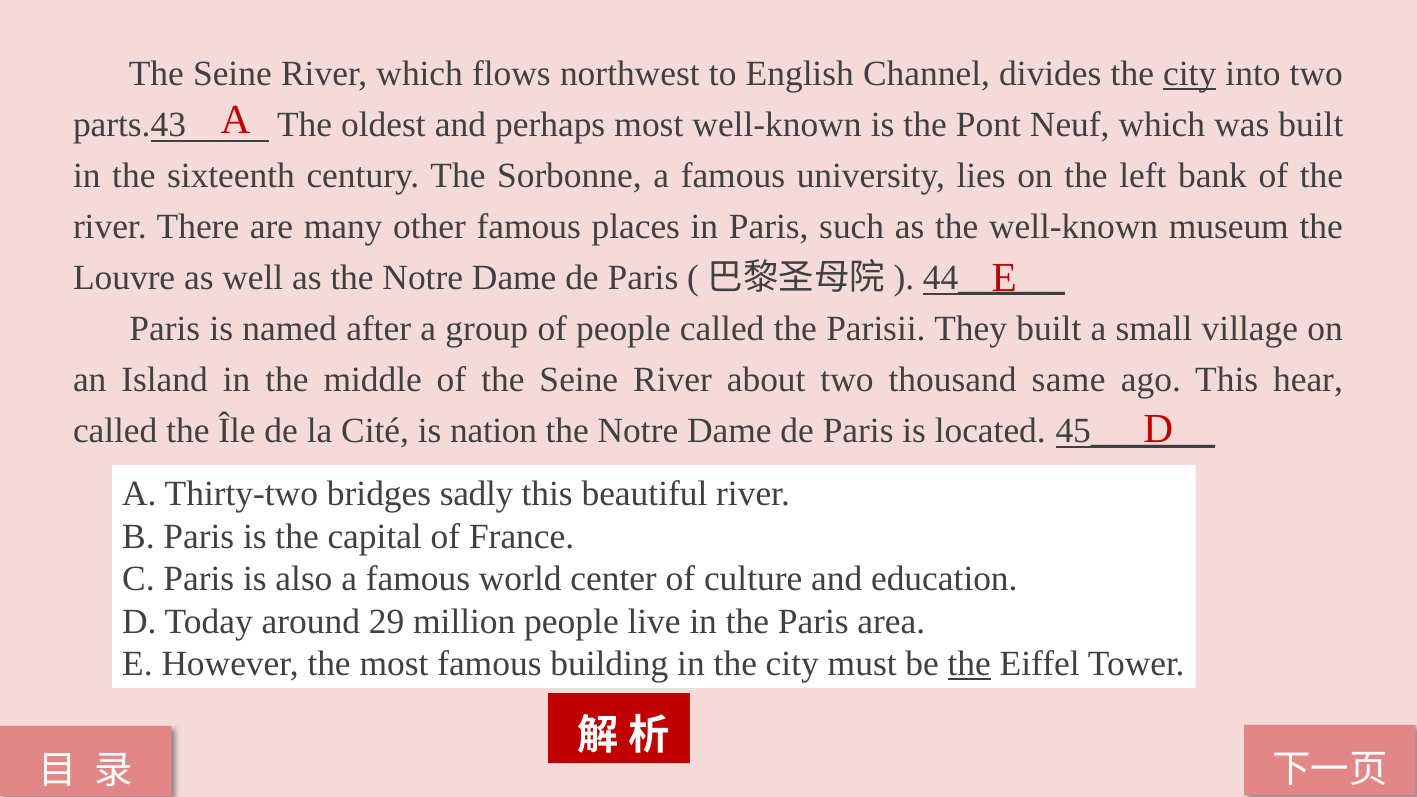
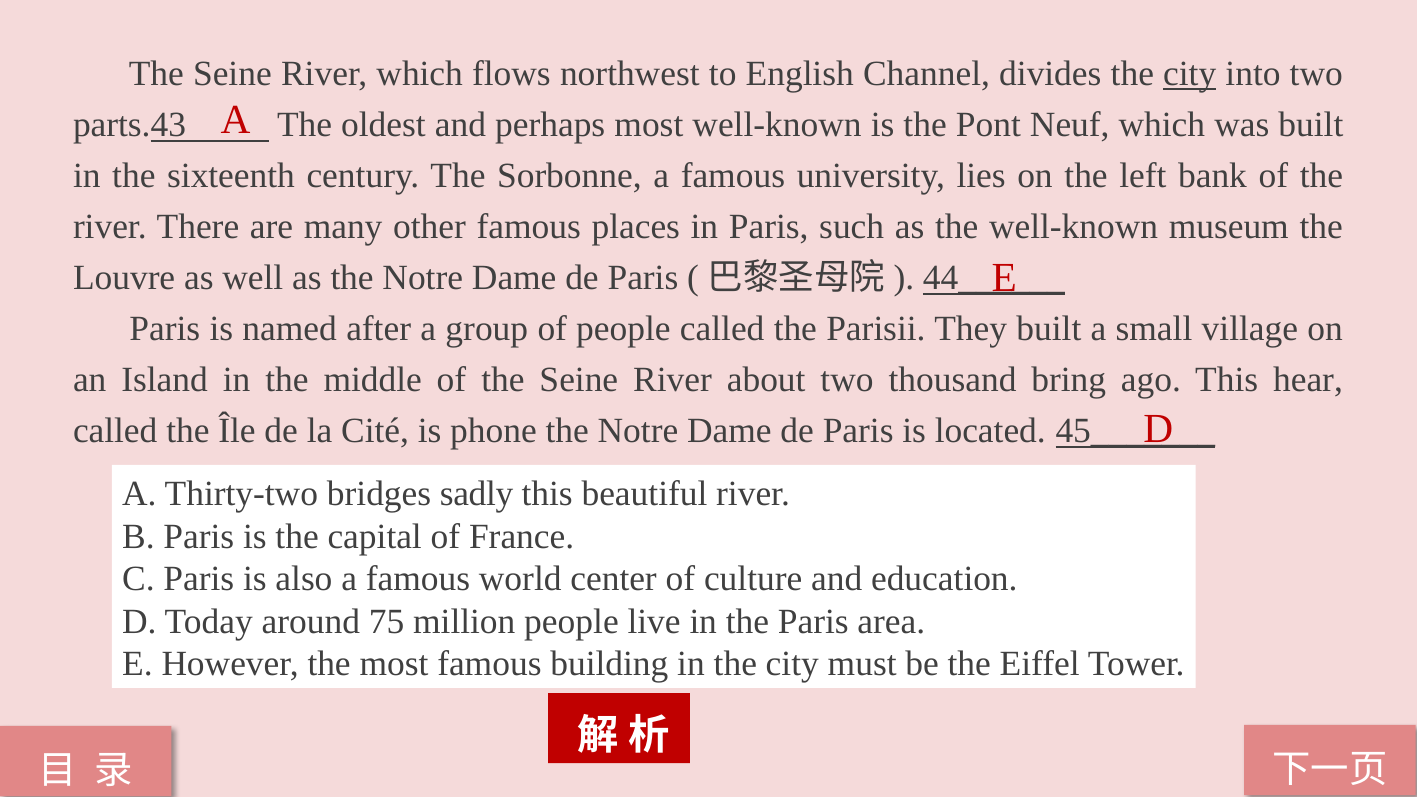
same: same -> bring
nation: nation -> phone
29: 29 -> 75
the at (969, 664) underline: present -> none
